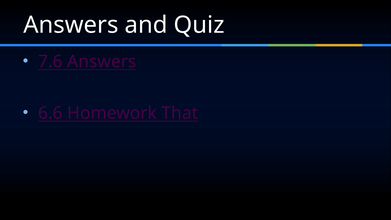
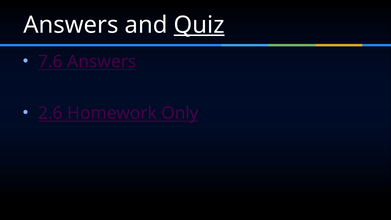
Quiz underline: none -> present
6.6: 6.6 -> 2.6
That: That -> Only
